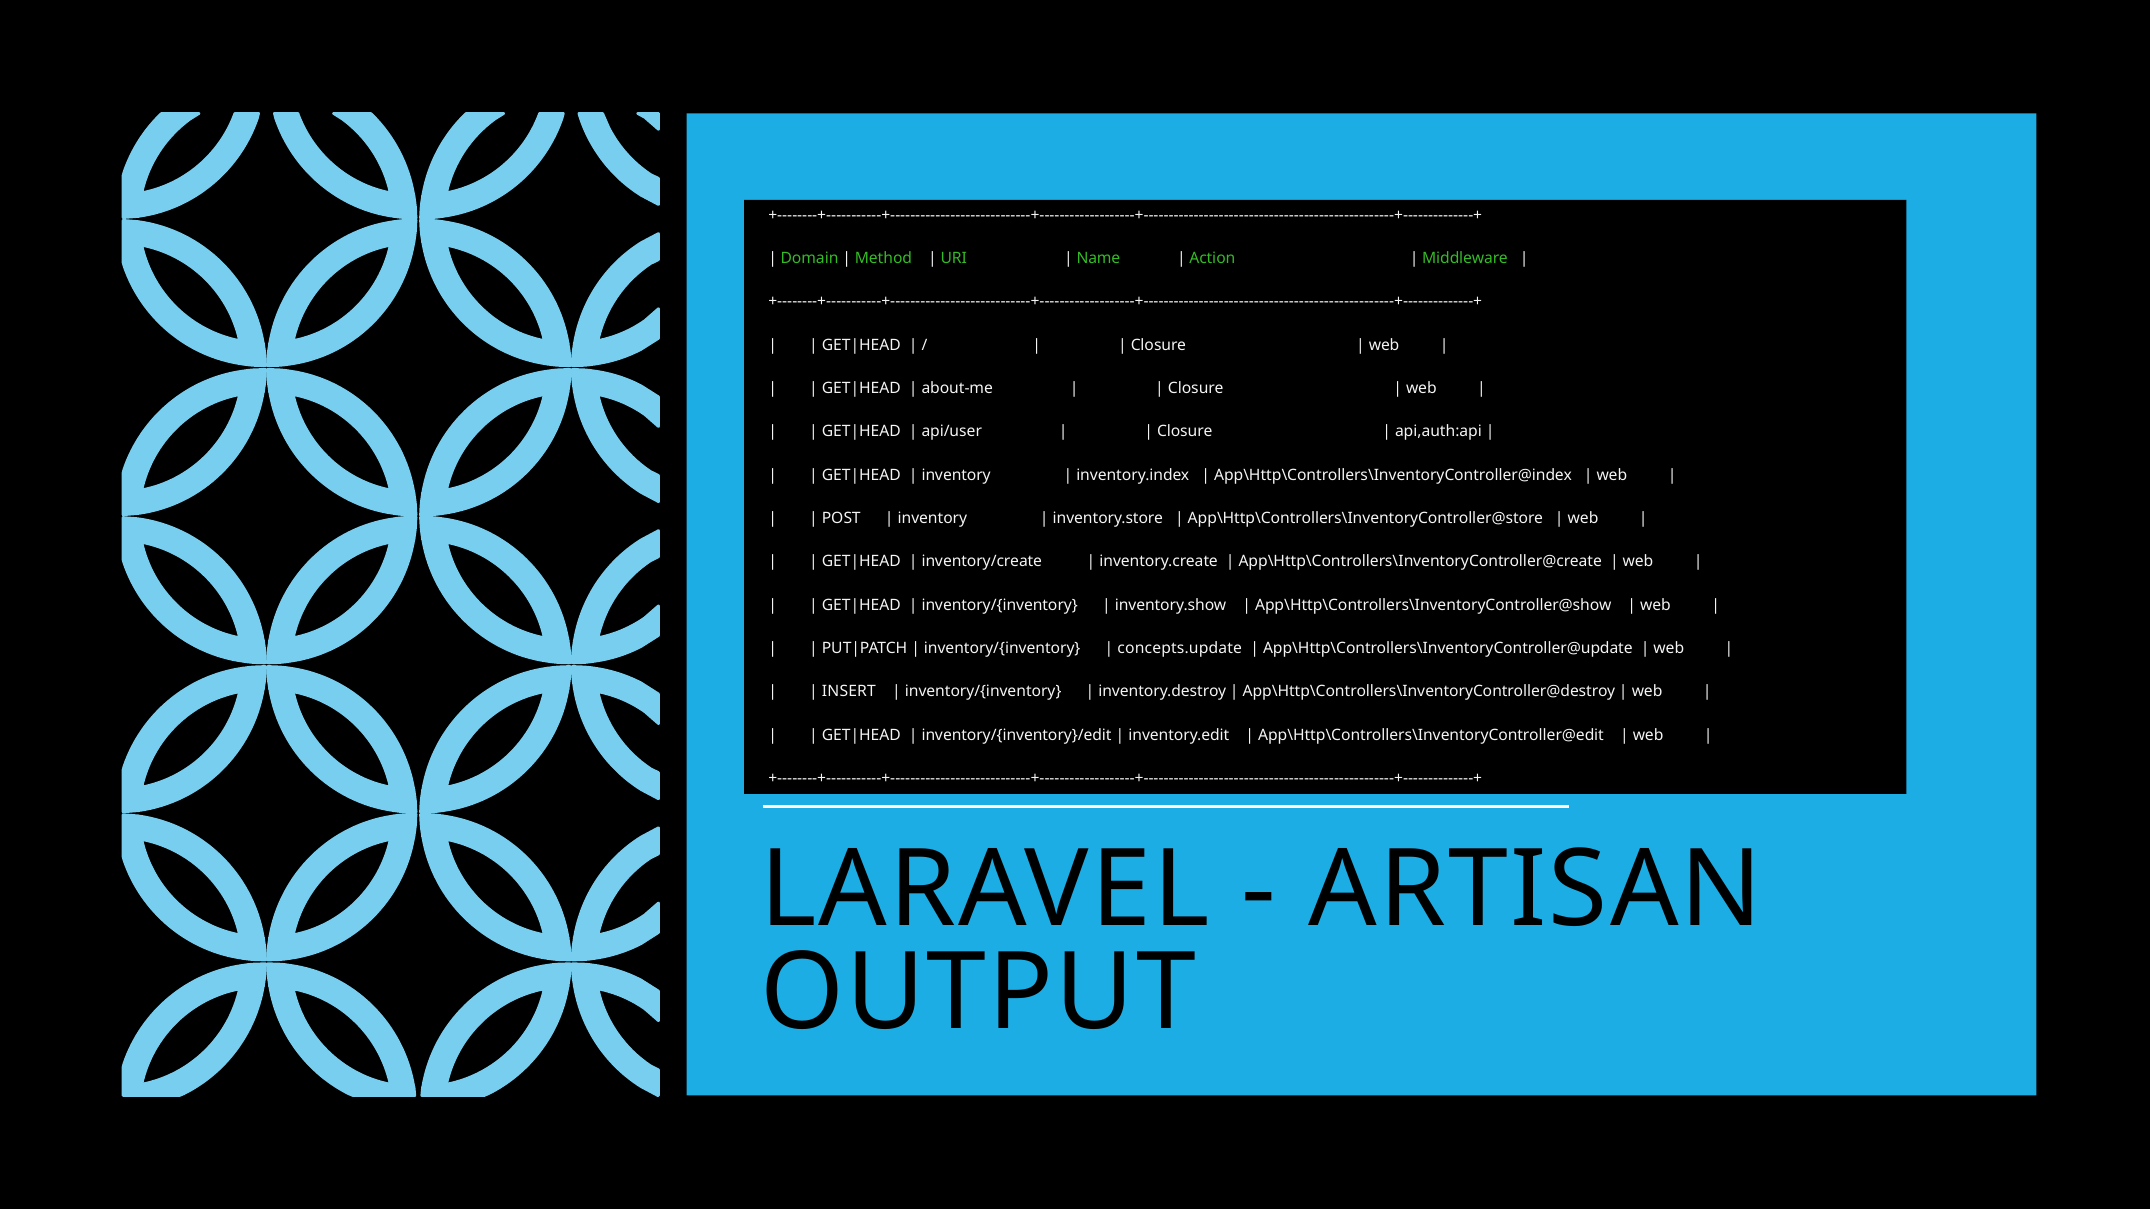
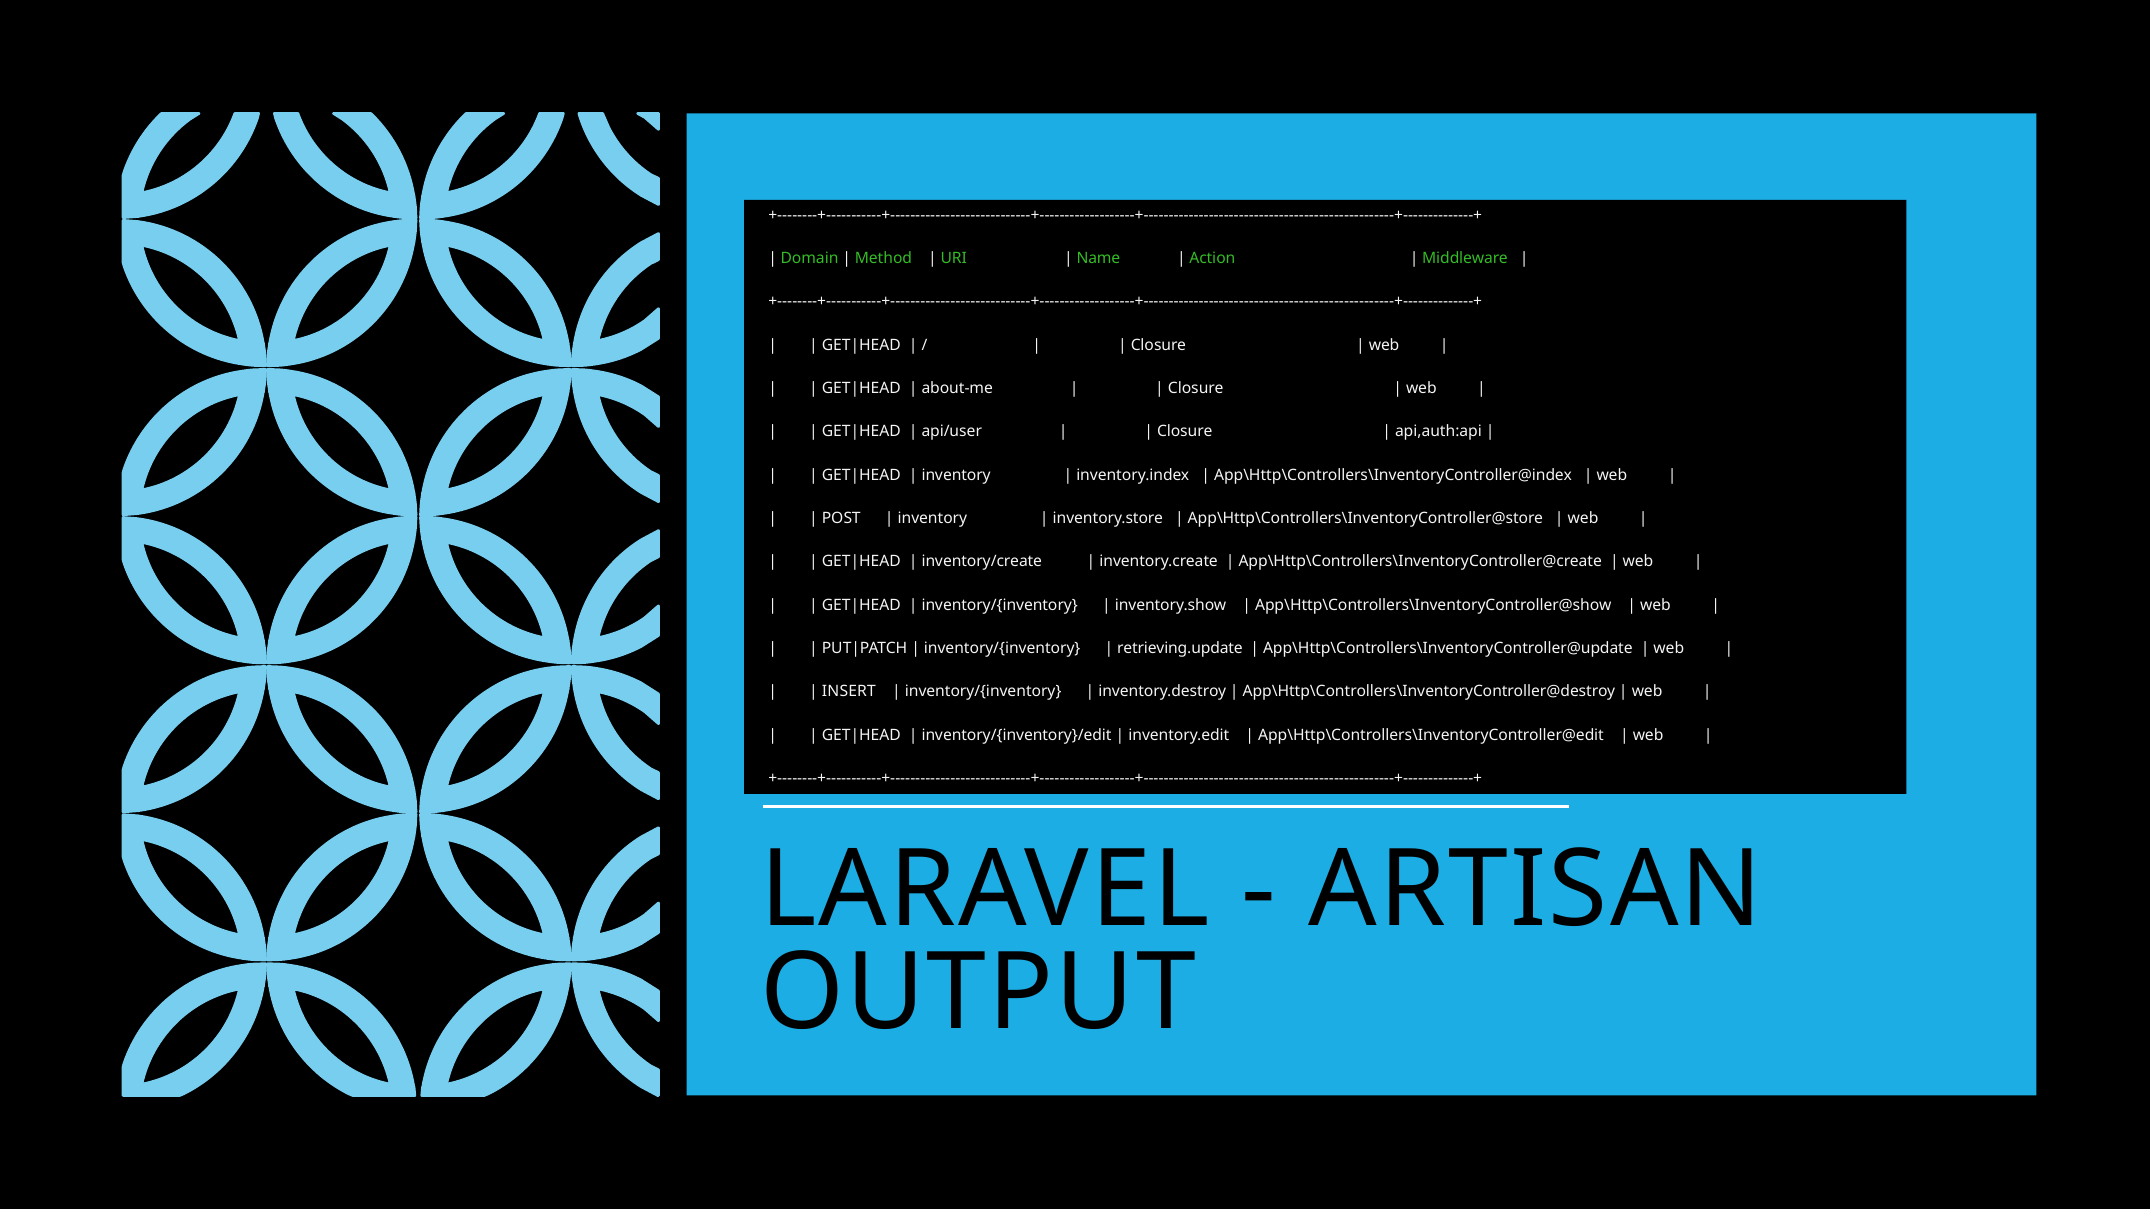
concepts.update: concepts.update -> retrieving.update
